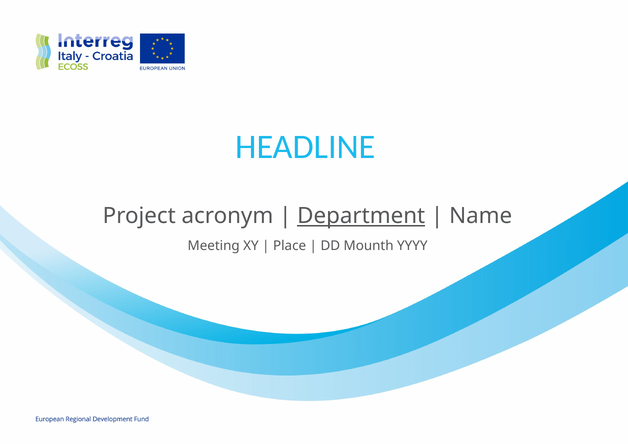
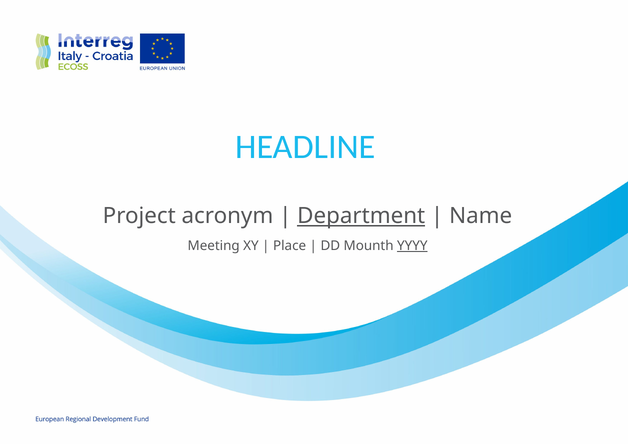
YYYY underline: none -> present
